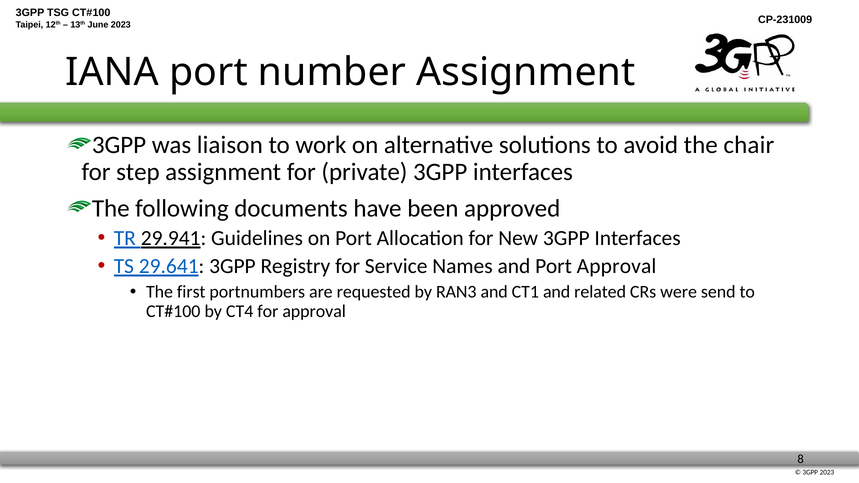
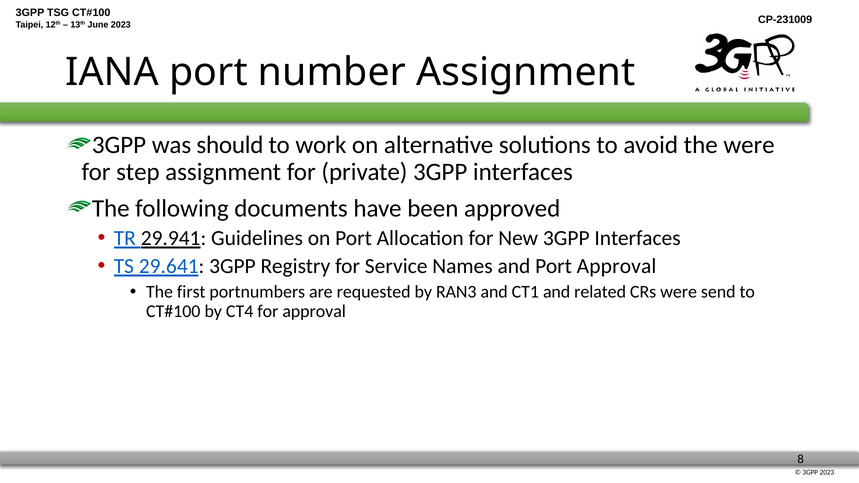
liaison: liaison -> should
the chair: chair -> were
